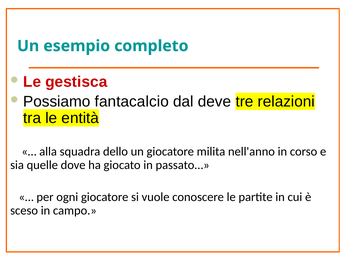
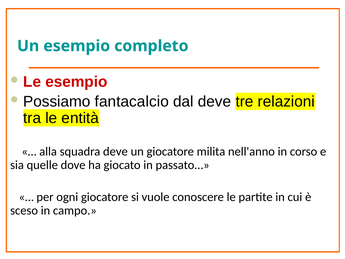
Le gestisca: gestisca -> esempio
squadra dello: dello -> deve
